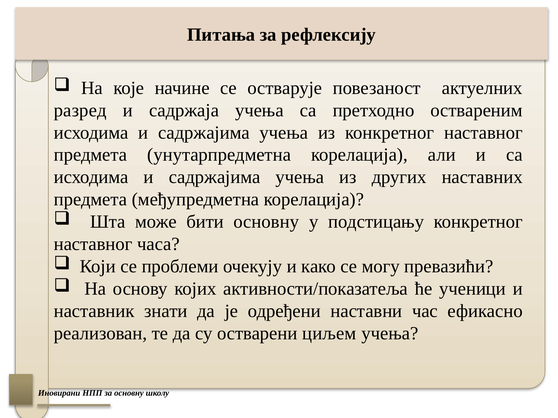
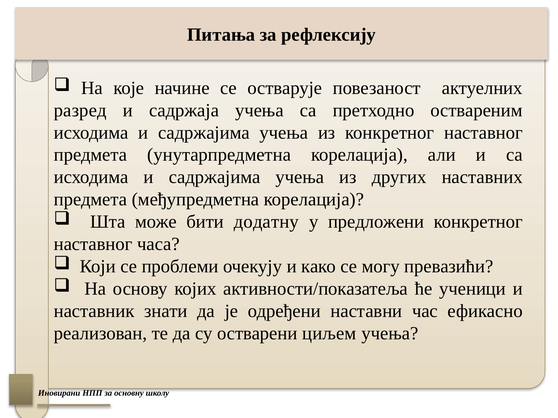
бити основну: основну -> додатну
подстицању: подстицању -> предложени
